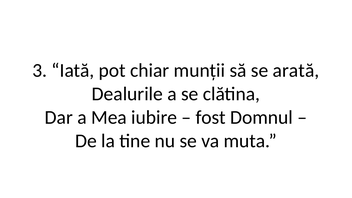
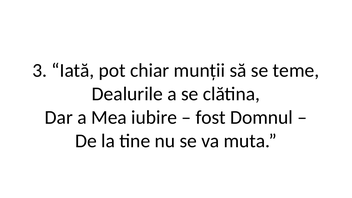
arată: arată -> teme
